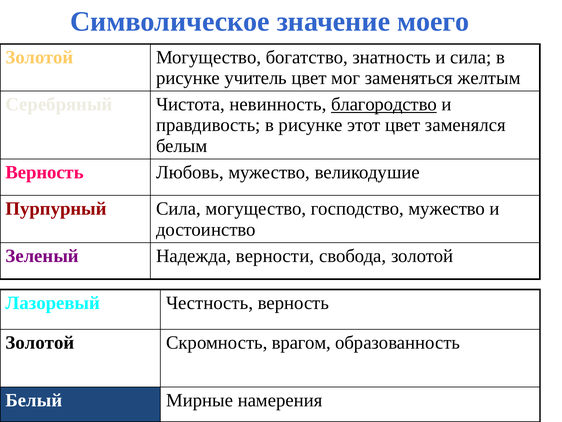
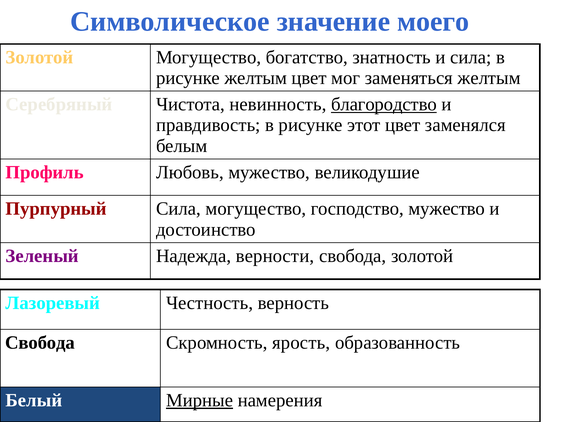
рисунке учитель: учитель -> желтым
Верность at (45, 172): Верность -> Профиль
Золотой at (40, 342): Золотой -> Свобода
врагом: врагом -> ярость
Мирные underline: none -> present
